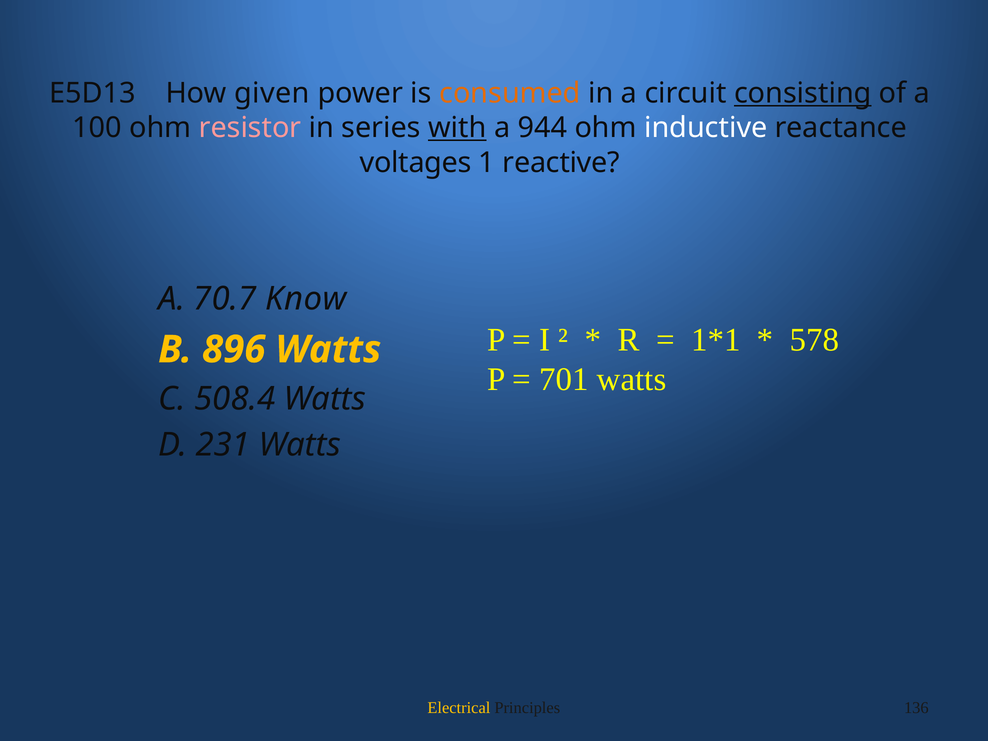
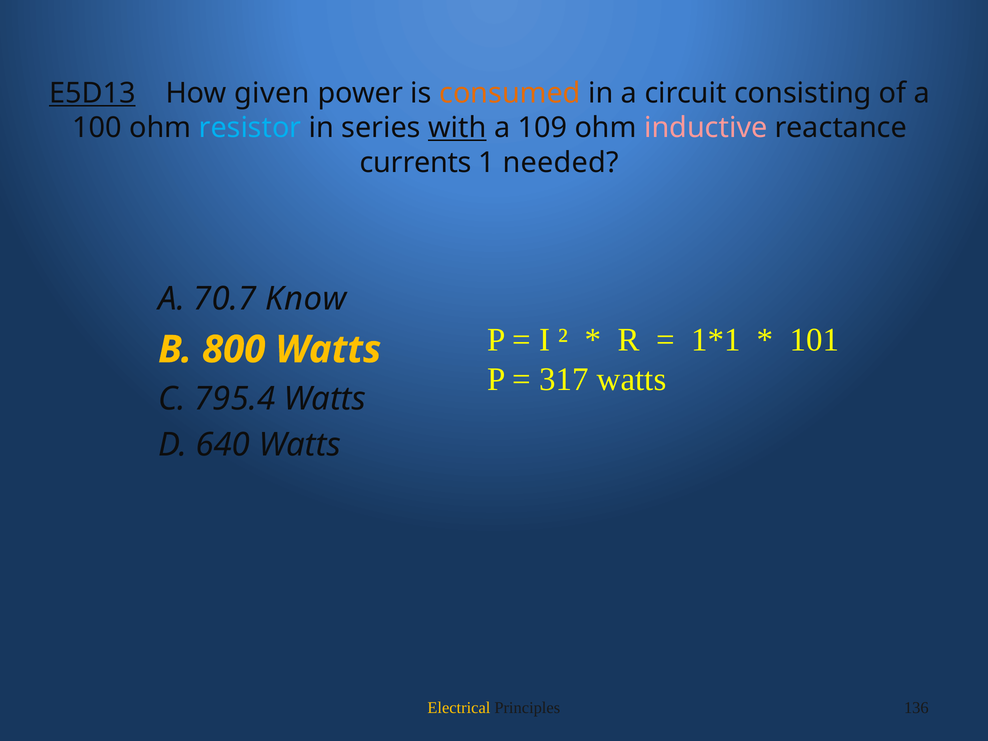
E5D13 underline: none -> present
consisting underline: present -> none
resistor colour: pink -> light blue
944: 944 -> 109
inductive colour: white -> pink
voltages: voltages -> currents
reactive: reactive -> needed
578: 578 -> 101
896: 896 -> 800
701: 701 -> 317
508.4: 508.4 -> 795.4
231: 231 -> 640
